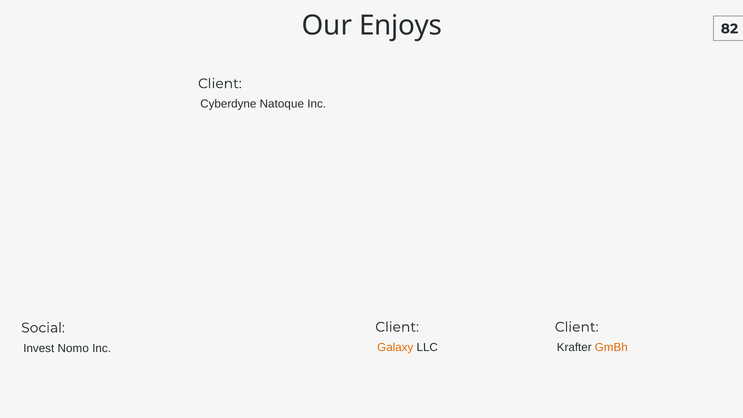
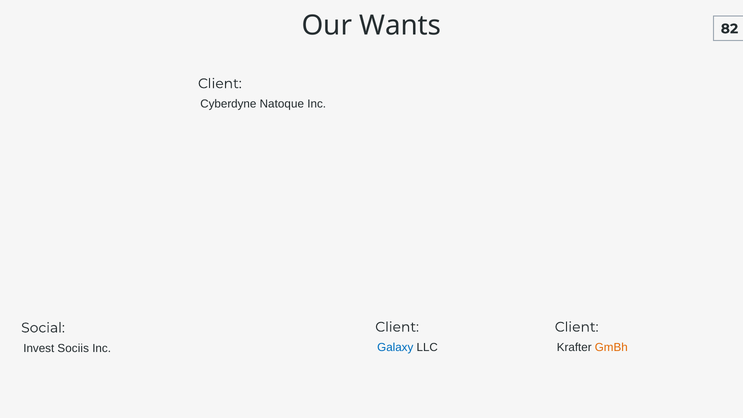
Enjoys: Enjoys -> Wants
Galaxy colour: orange -> blue
Nomo: Nomo -> Sociis
